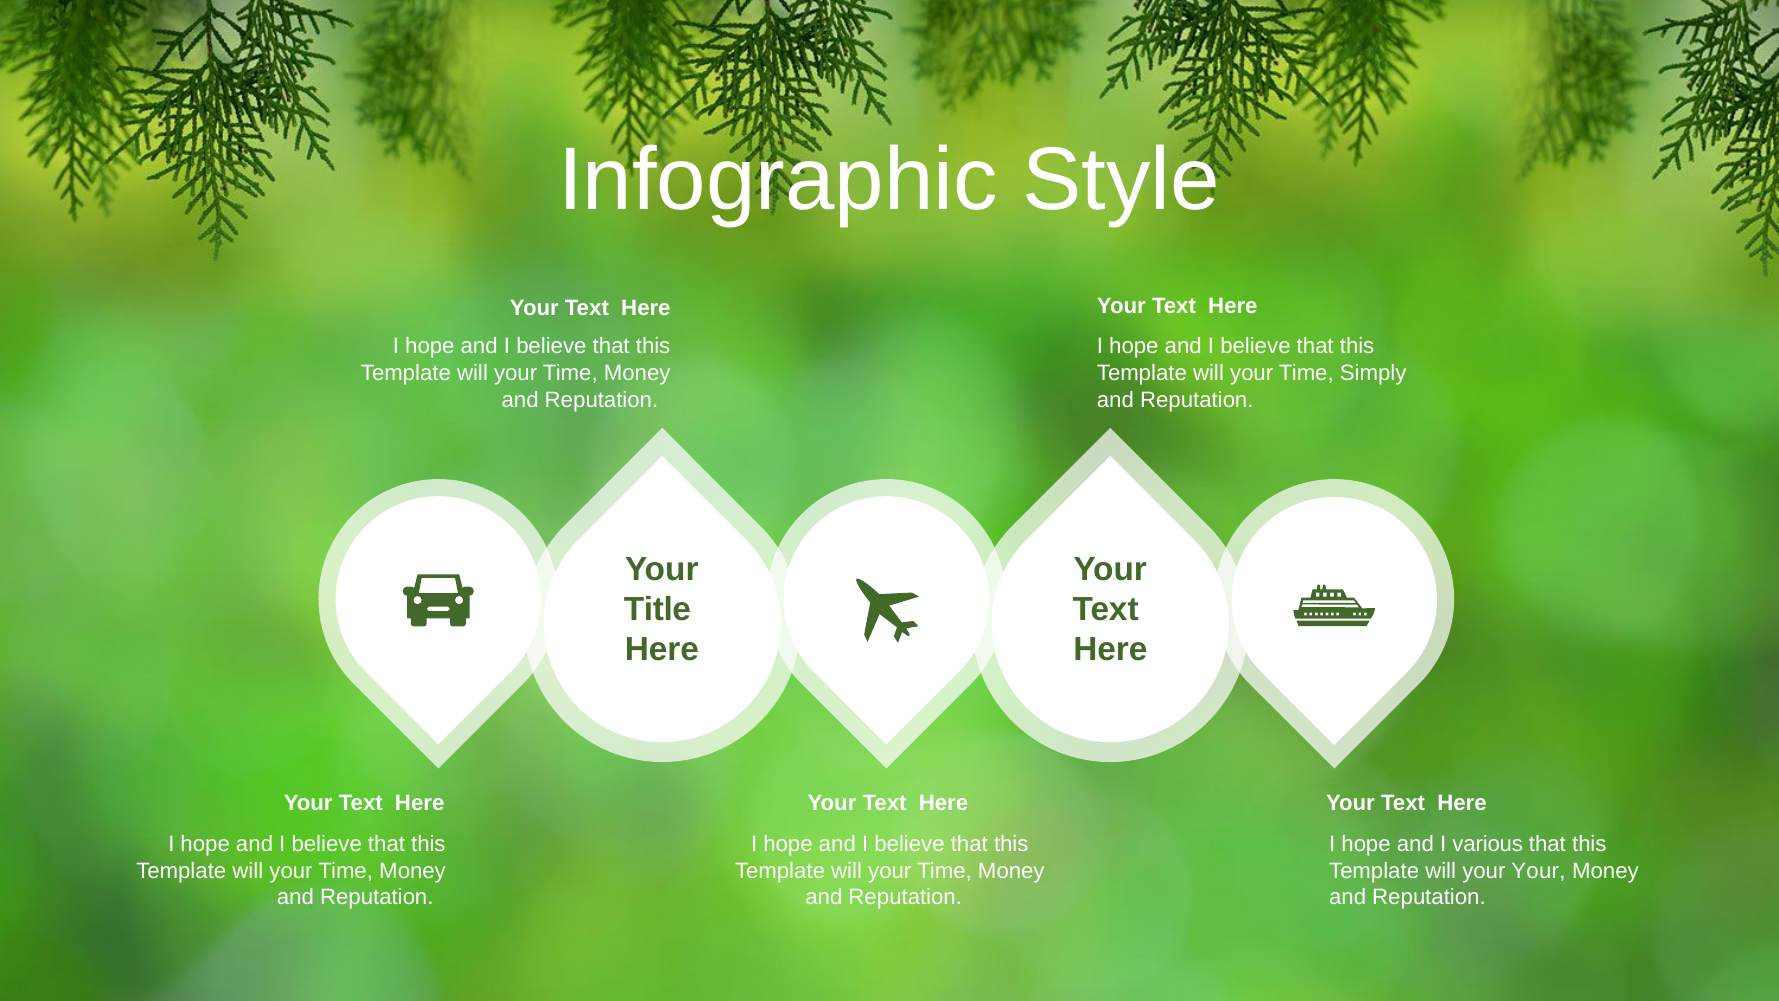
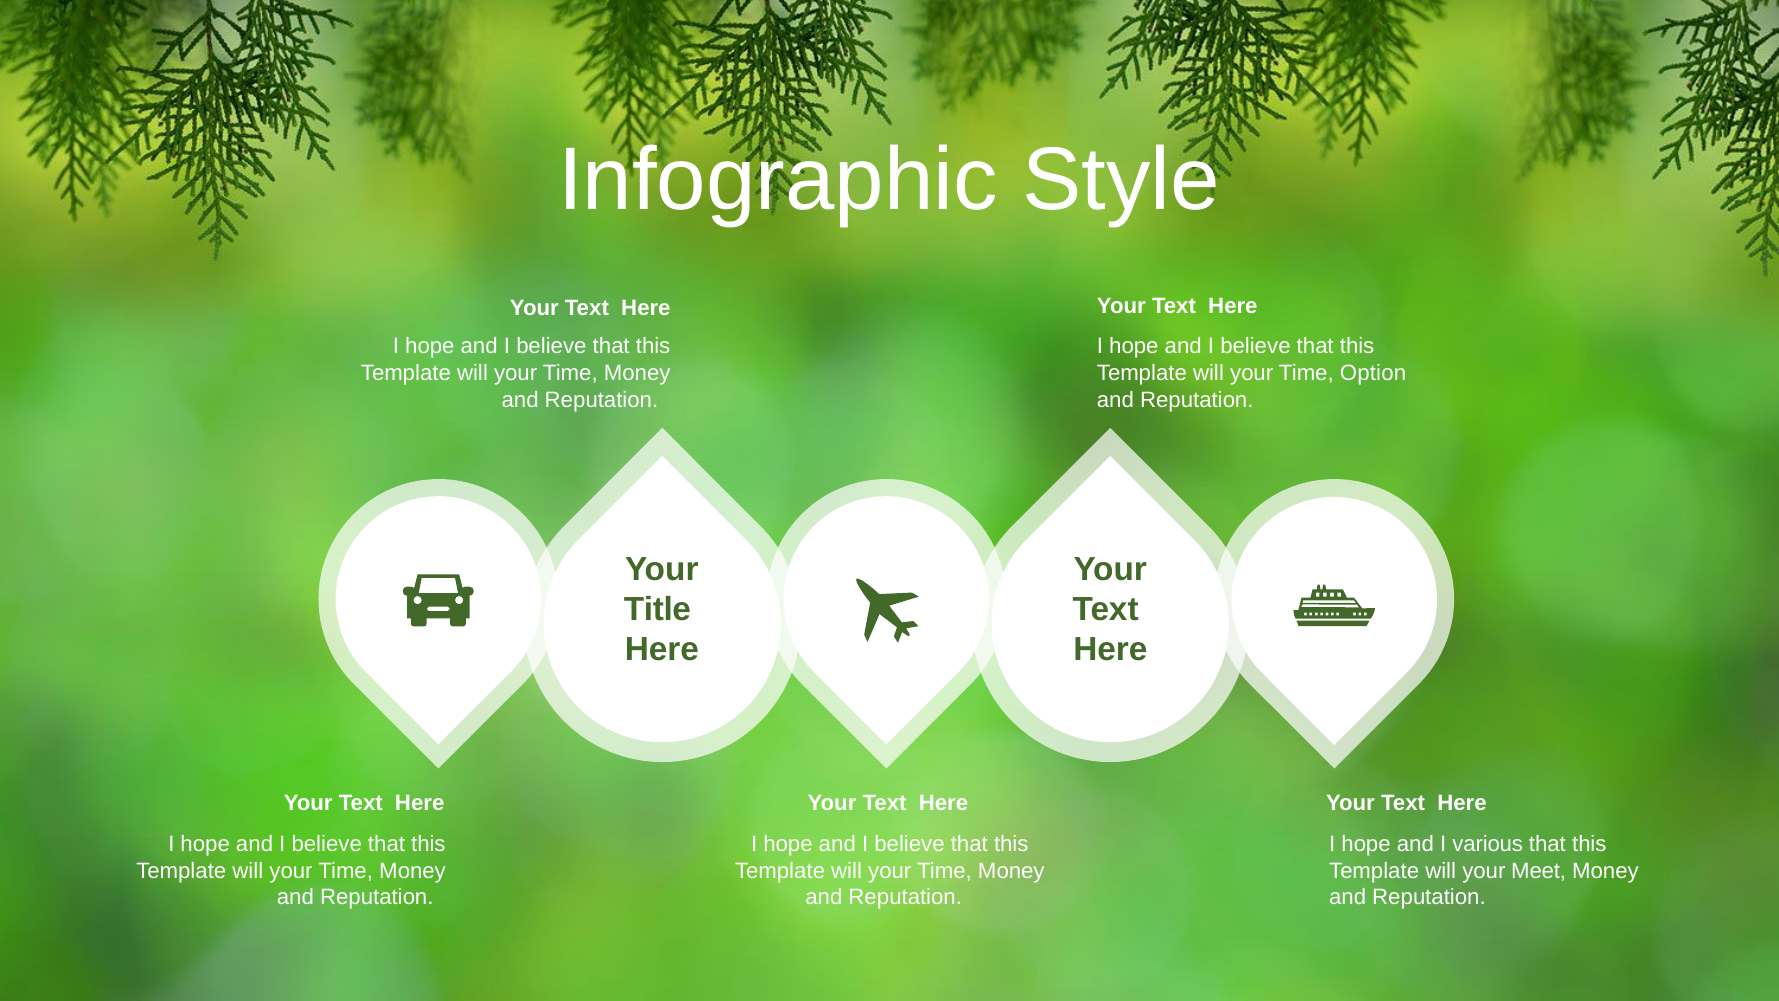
Simply: Simply -> Option
your Your: Your -> Meet
